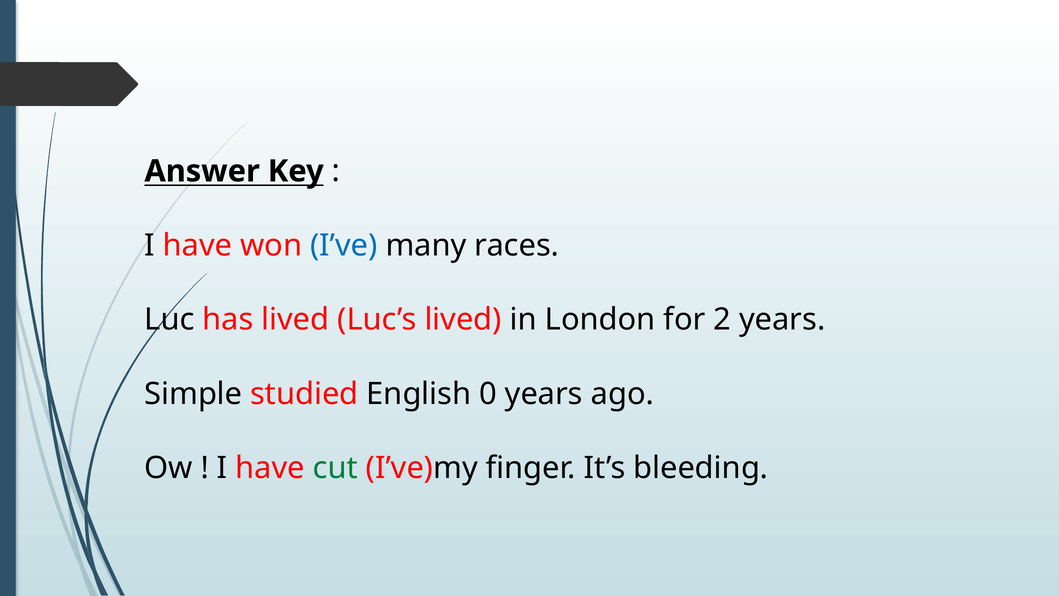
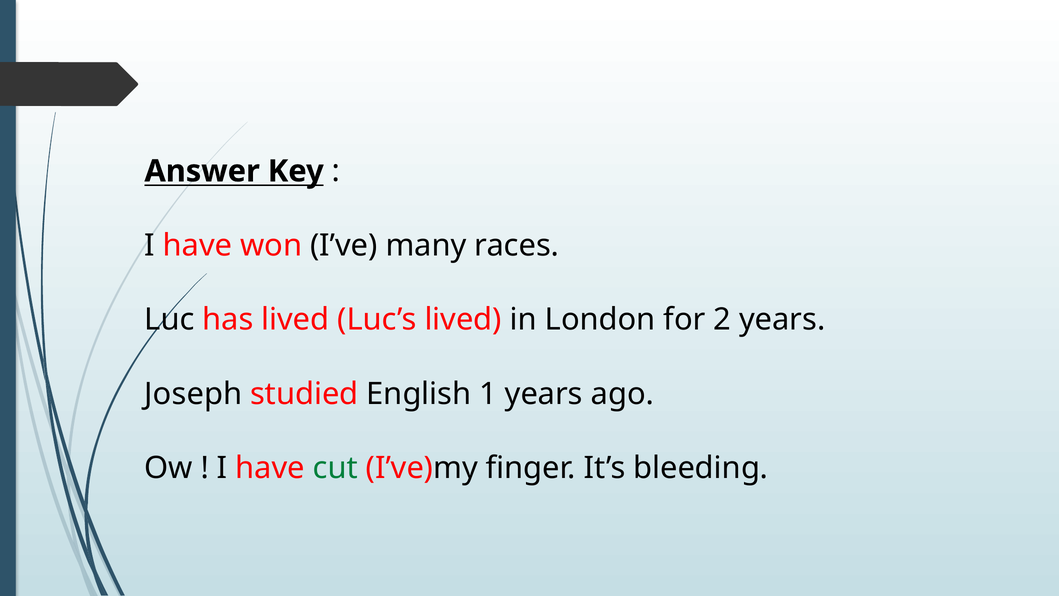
I’ve colour: blue -> black
Simple: Simple -> Joseph
0: 0 -> 1
